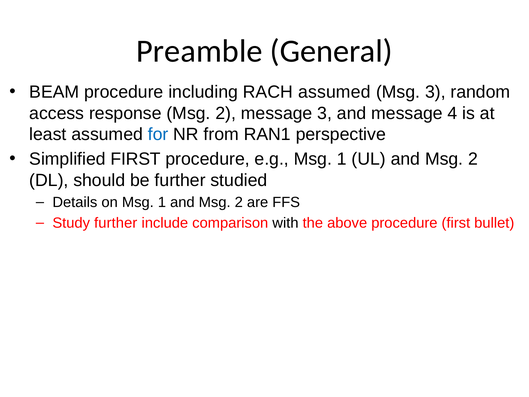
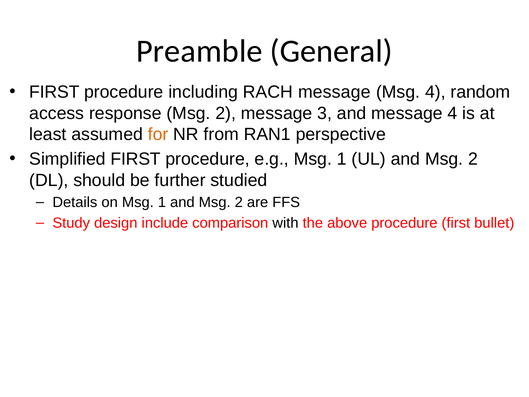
BEAM at (54, 92): BEAM -> FIRST
RACH assumed: assumed -> message
Msg 3: 3 -> 4
for colour: blue -> orange
Study further: further -> design
